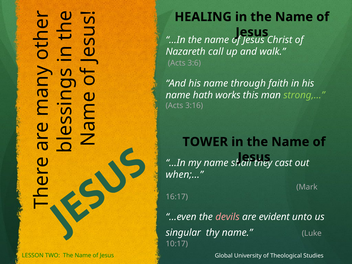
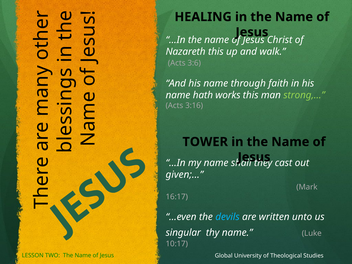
Nazareth call: call -> this
when: when -> given
devils colour: pink -> light blue
evident: evident -> written
